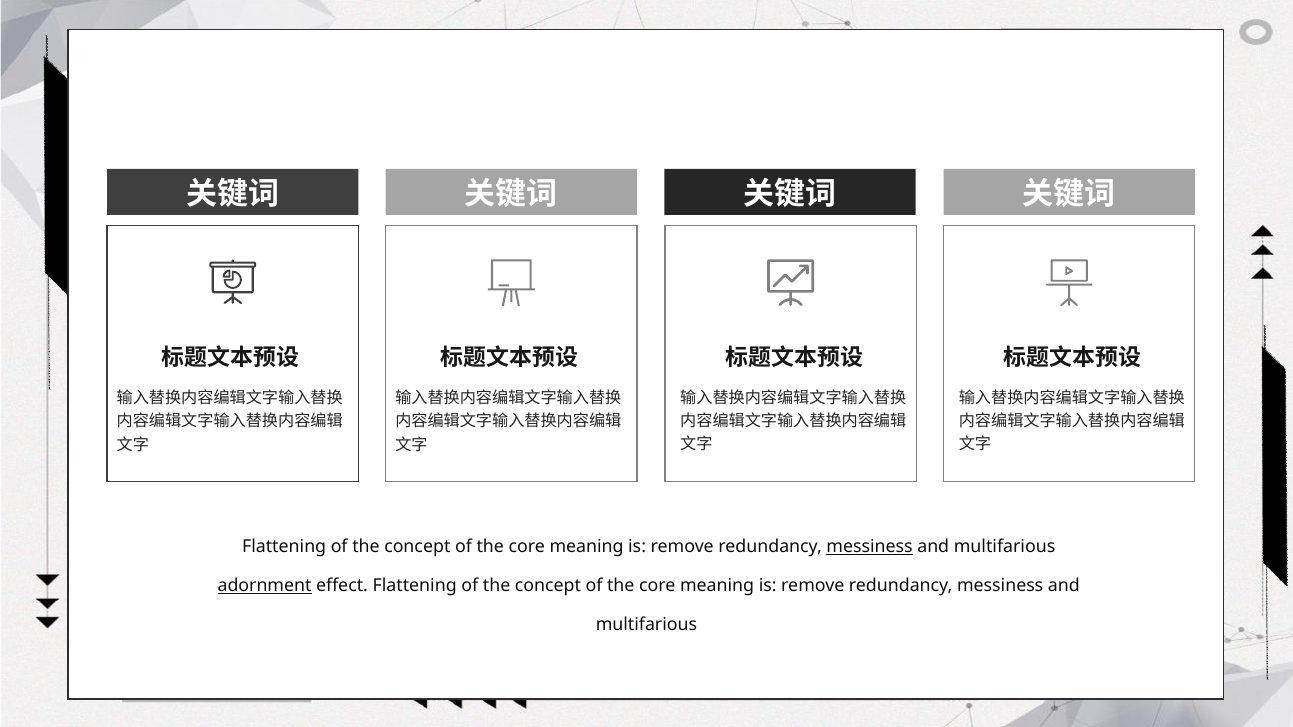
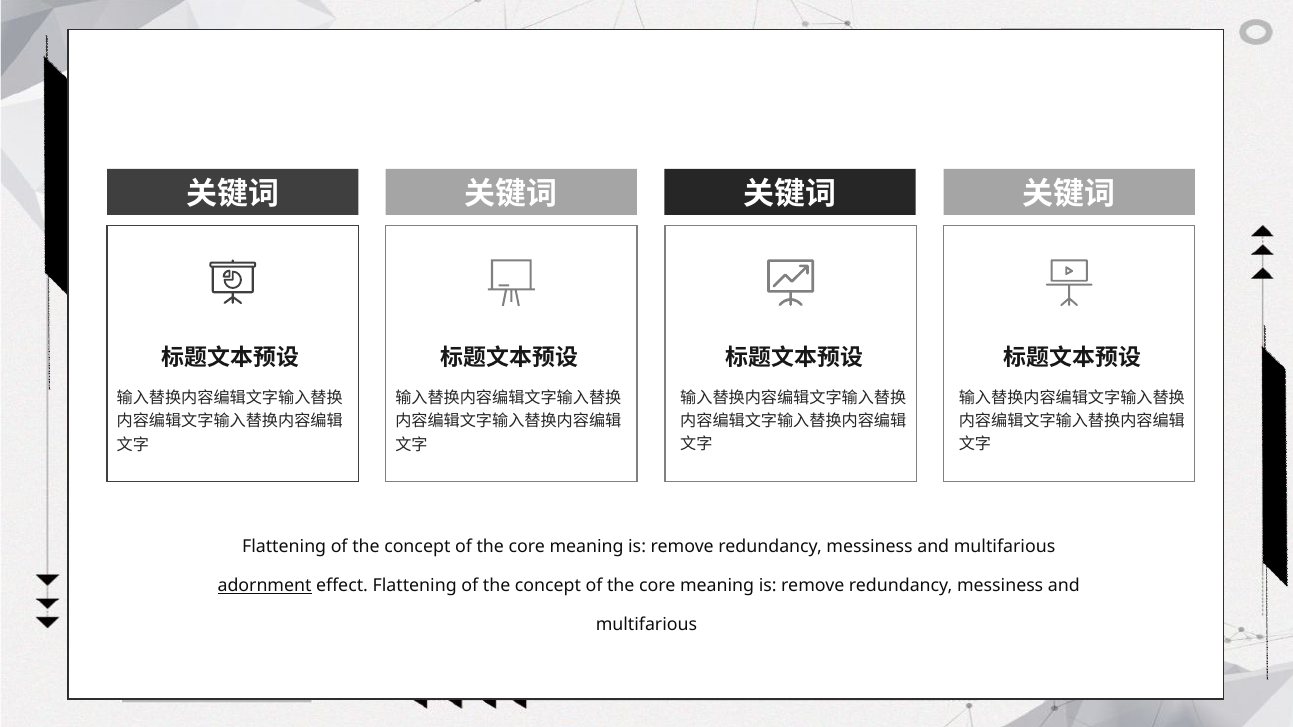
messiness at (870, 547) underline: present -> none
